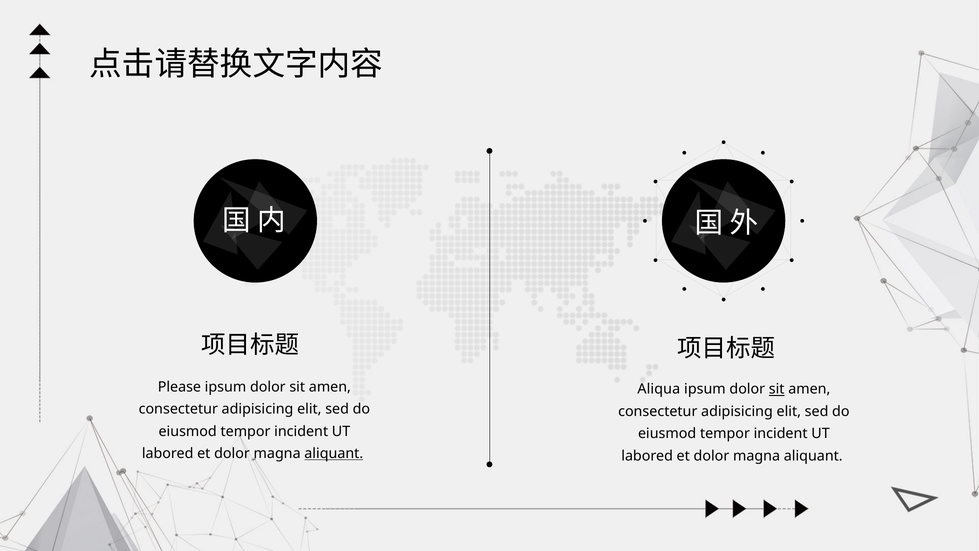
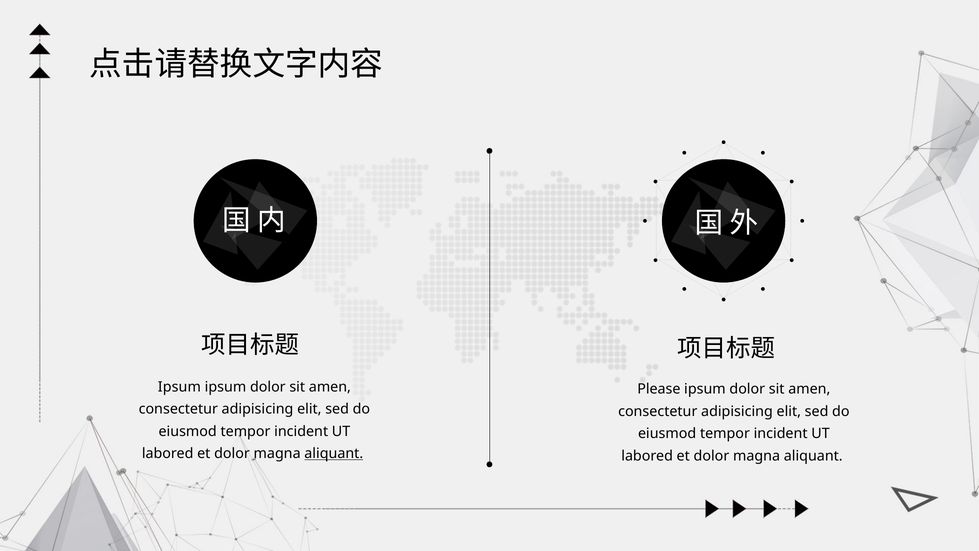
Please at (179, 387): Please -> Ipsum
Aliqua: Aliqua -> Please
sit at (777, 389) underline: present -> none
